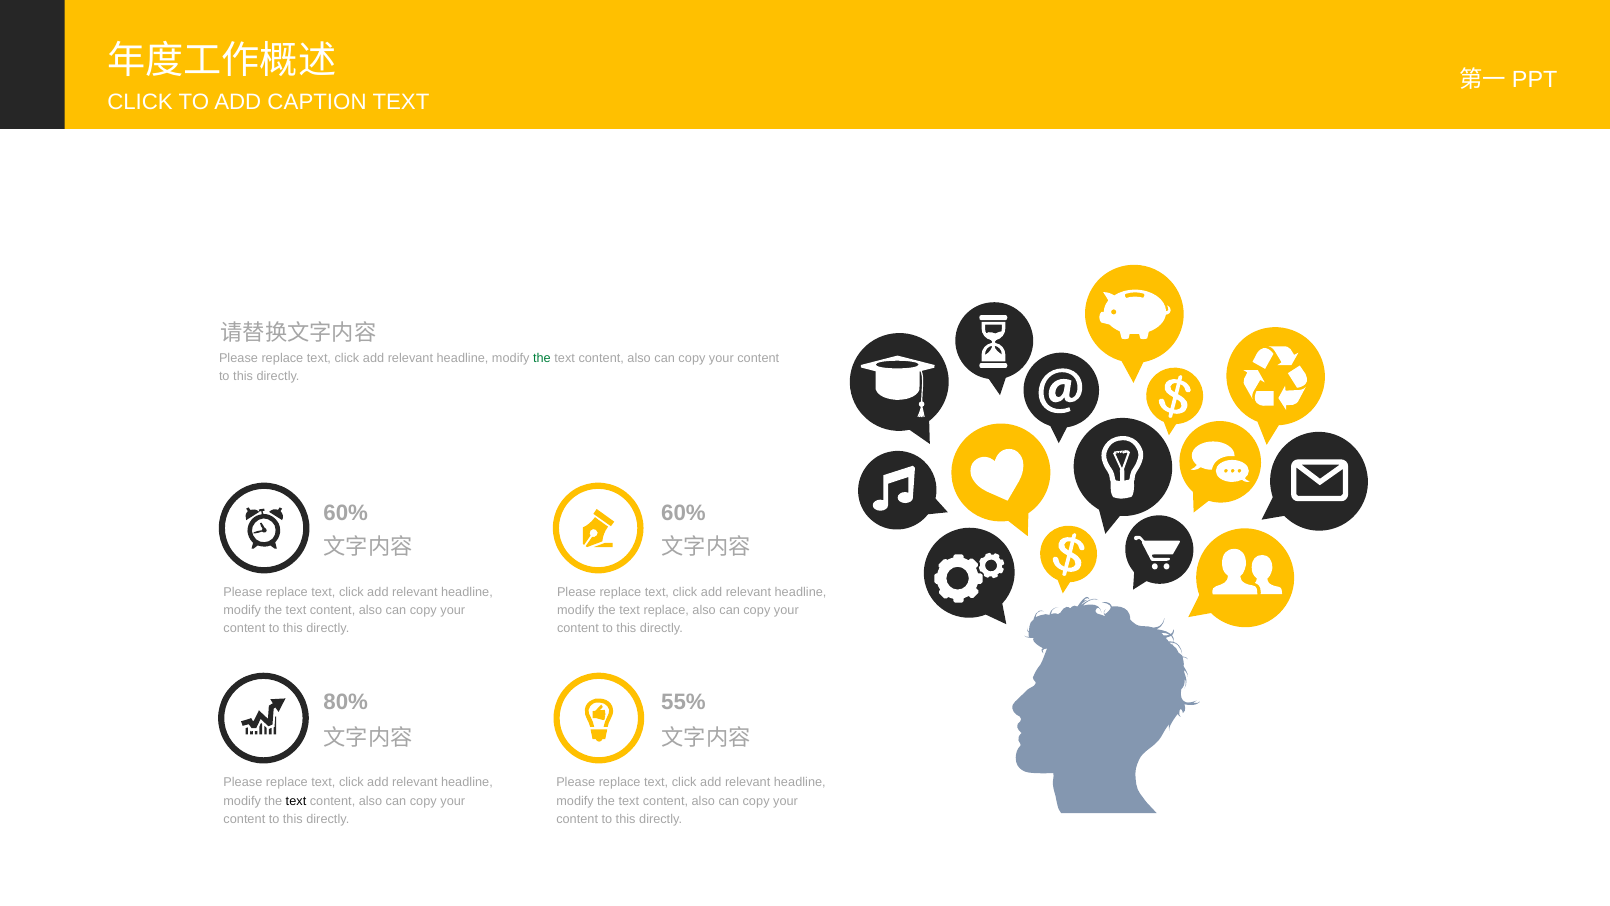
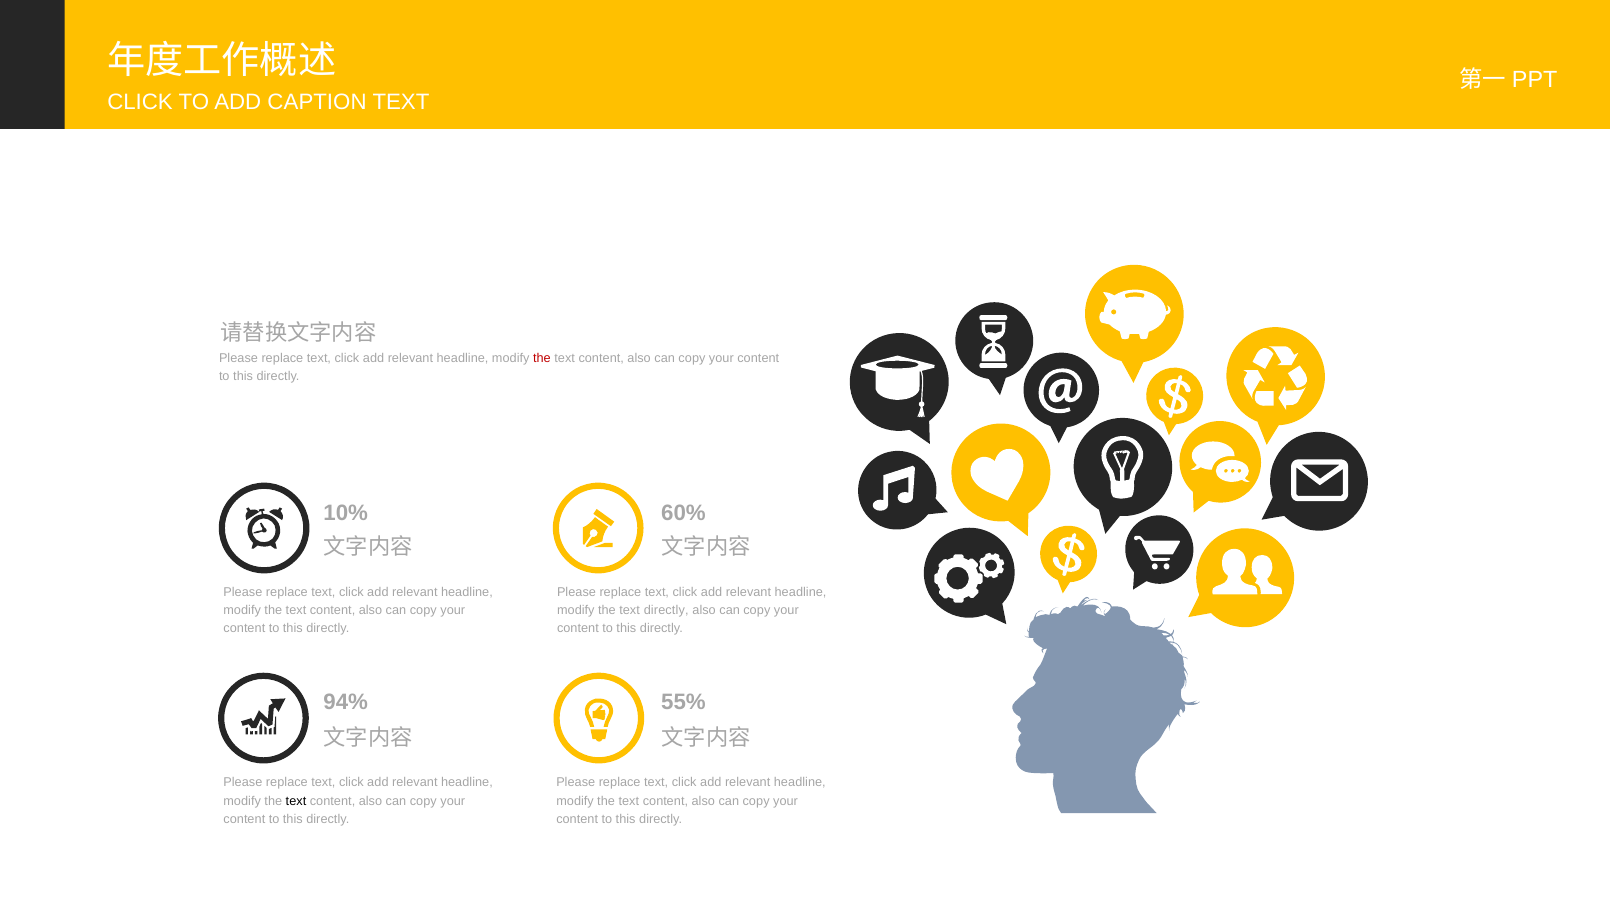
the at (542, 358) colour: green -> red
60% at (346, 513): 60% -> 10%
text replace: replace -> directly
80%: 80% -> 94%
